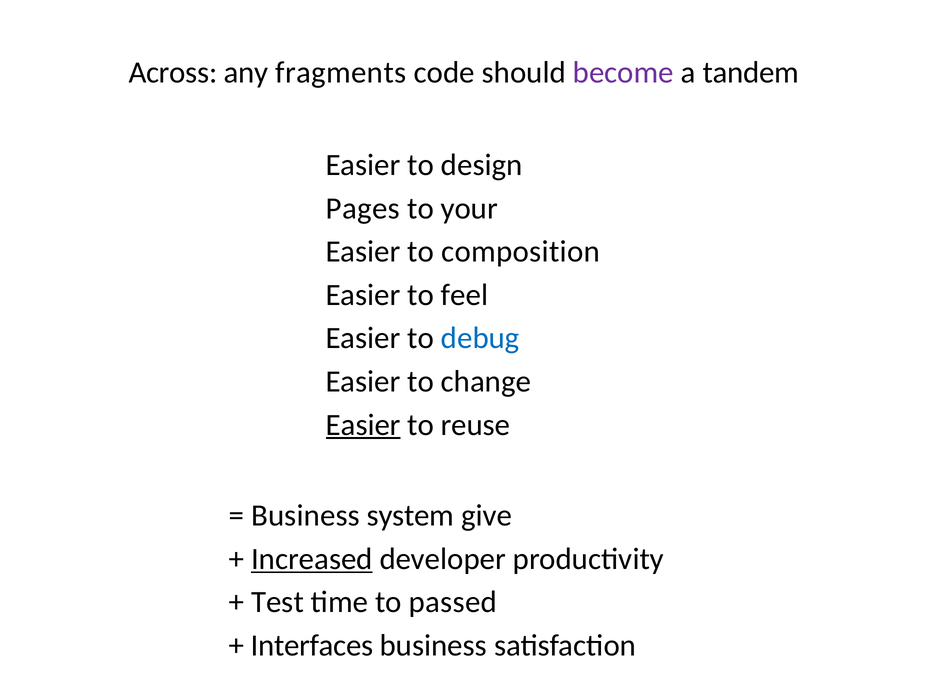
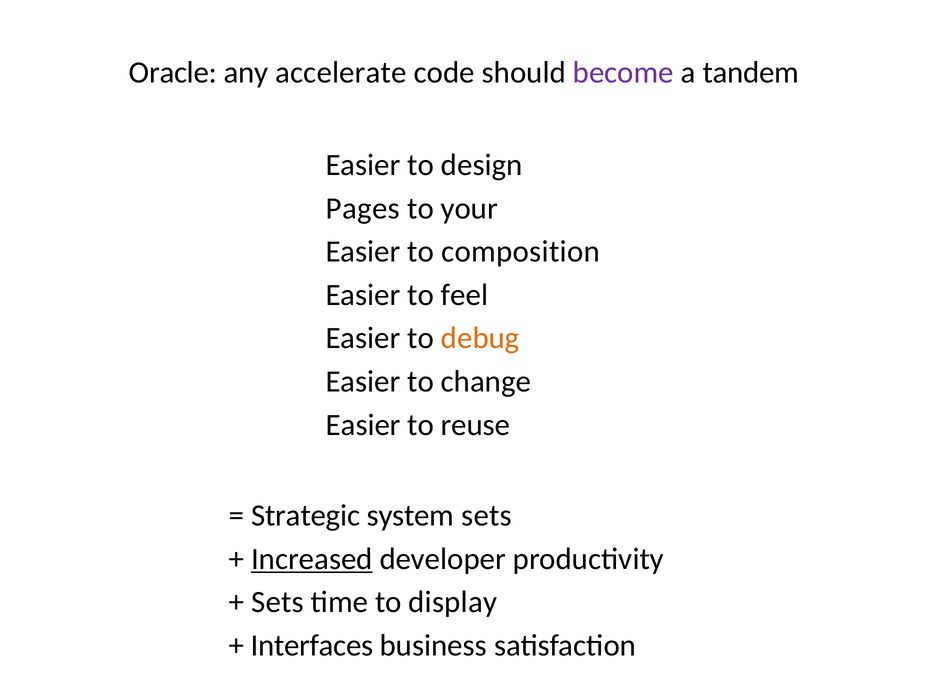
Across: Across -> Oracle
fragments: fragments -> accelerate
debug colour: blue -> orange
Easier at (363, 425) underline: present -> none
Business at (306, 516): Business -> Strategic
system give: give -> sets
Test at (278, 602): Test -> Sets
passed: passed -> display
